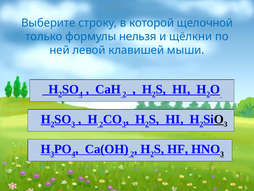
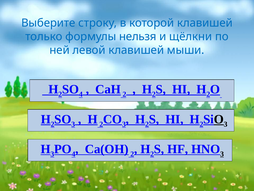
которой щелочной: щелочной -> клавишей
